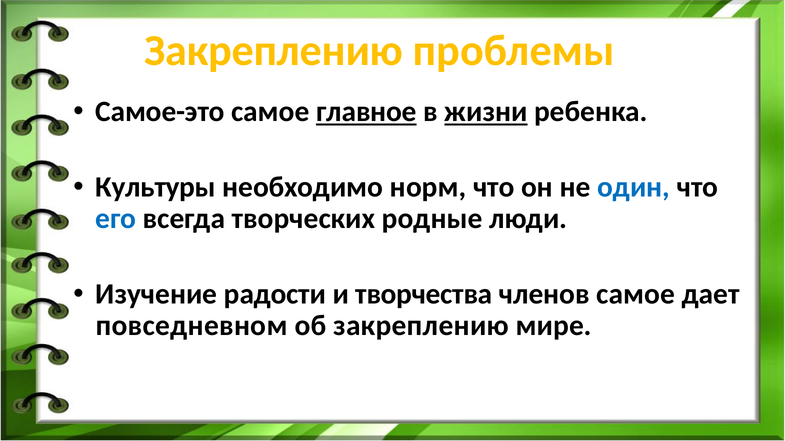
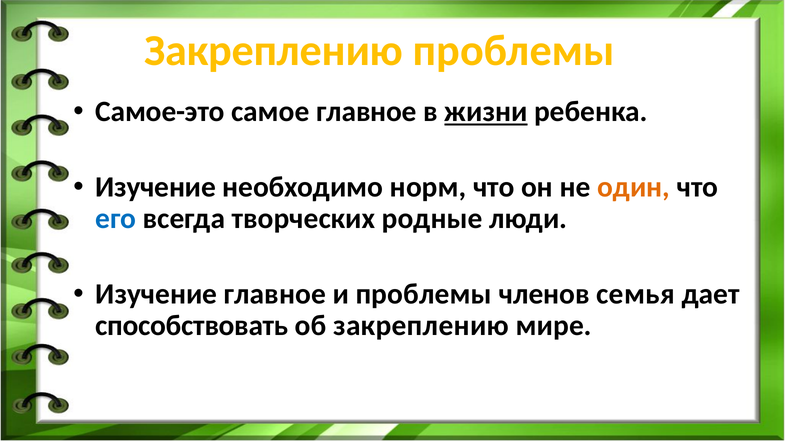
главное at (366, 112) underline: present -> none
Культуры at (156, 187): Культуры -> Изучение
один colour: blue -> orange
Изучение радости: радости -> главное
и творчества: творчества -> проблемы
членов самое: самое -> семья
повседневном: повседневном -> способствовать
